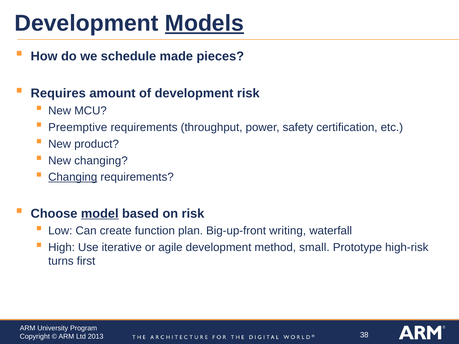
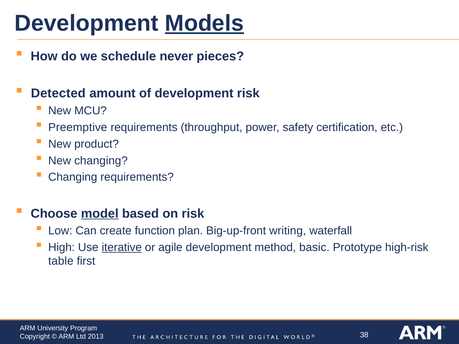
made: made -> never
Requires: Requires -> Detected
Changing at (73, 177) underline: present -> none
iterative underline: none -> present
small: small -> basic
turns: turns -> table
